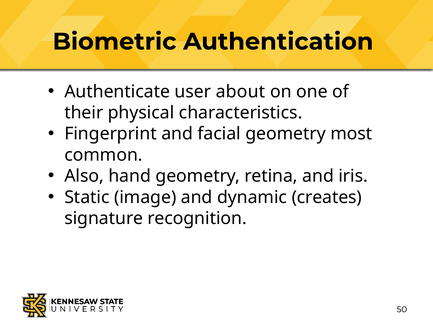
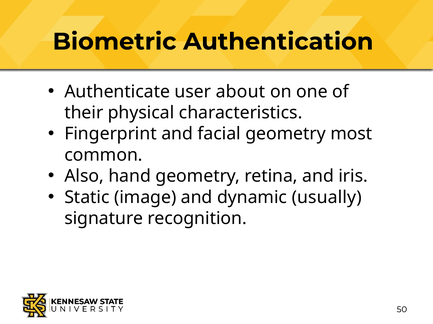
creates: creates -> usually
